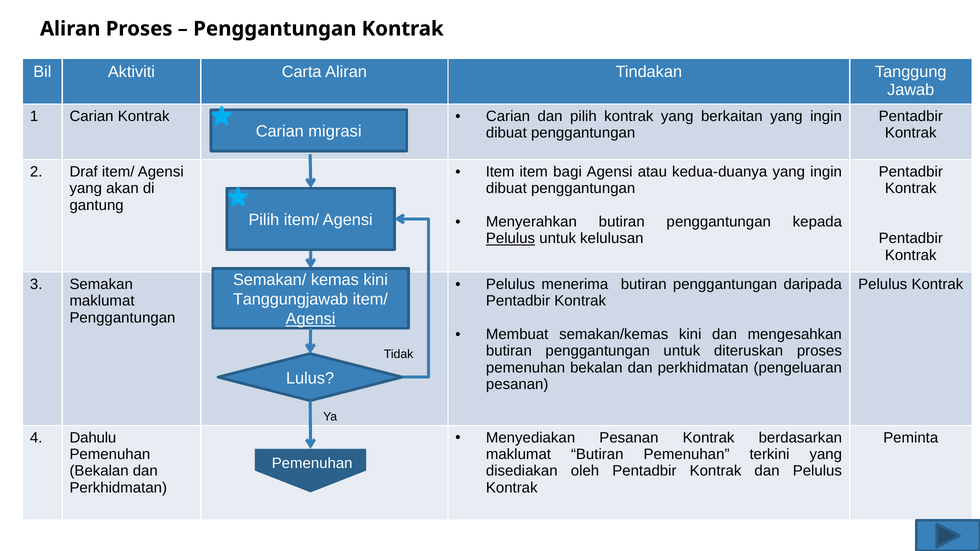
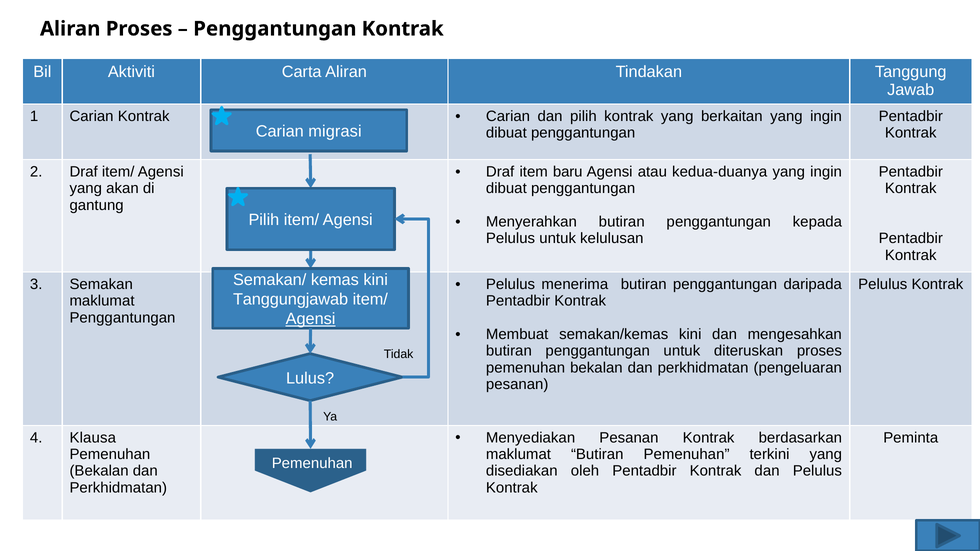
Item at (500, 172): Item -> Draf
bagi: bagi -> baru
Pelulus at (511, 239) underline: present -> none
Dahulu: Dahulu -> Klausa
